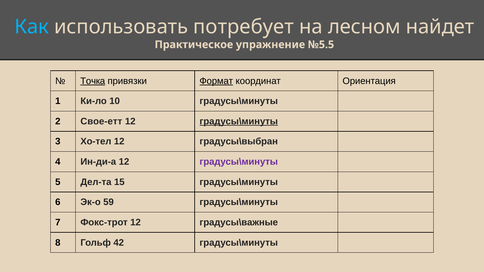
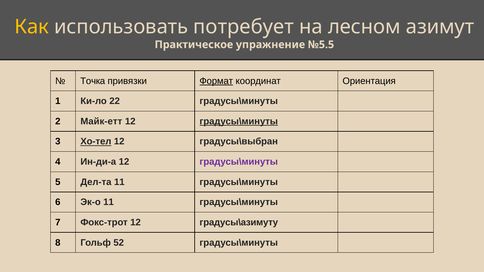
Как colour: light blue -> yellow
найдет: найдет -> азимут
Точка underline: present -> none
10: 10 -> 22
Свое-етт: Свое-етт -> Майк-етт
Хо-тел underline: none -> present
Дел-та 15: 15 -> 11
Эк-о 59: 59 -> 11
градусы\важные: градусы\важные -> градусы\азимуту
42: 42 -> 52
